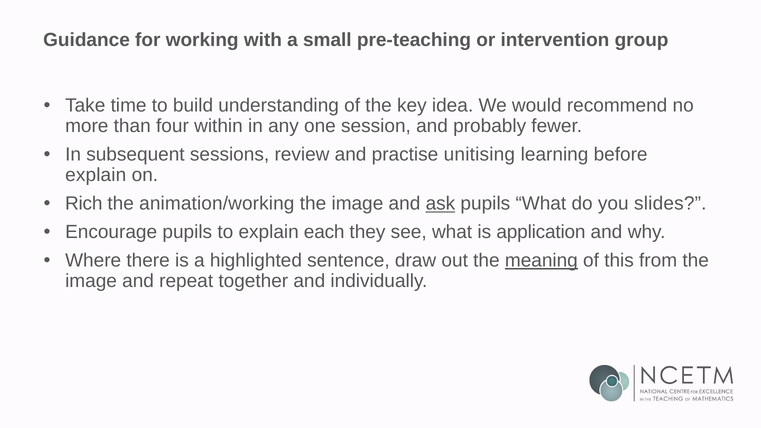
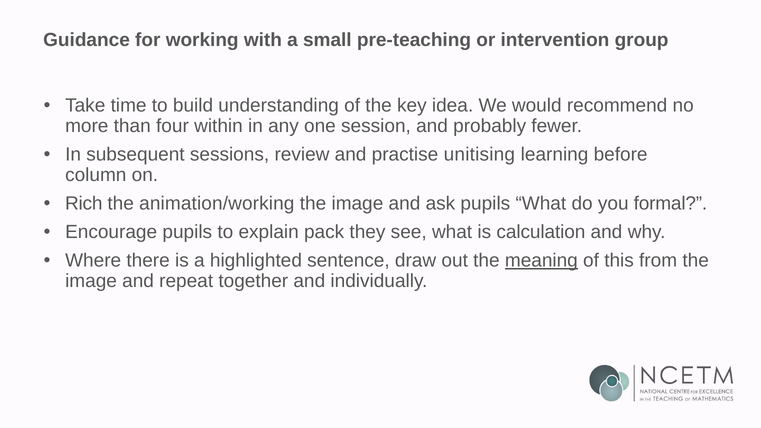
explain at (96, 175): explain -> column
ask underline: present -> none
slides: slides -> formal
each: each -> pack
application: application -> calculation
